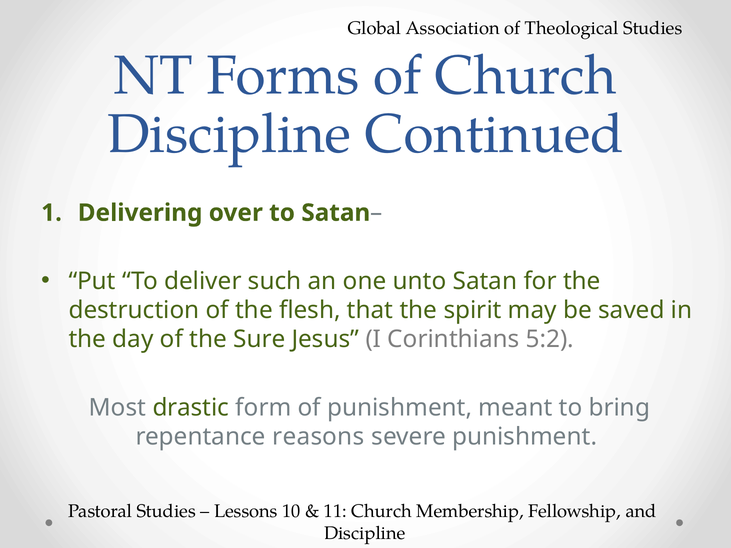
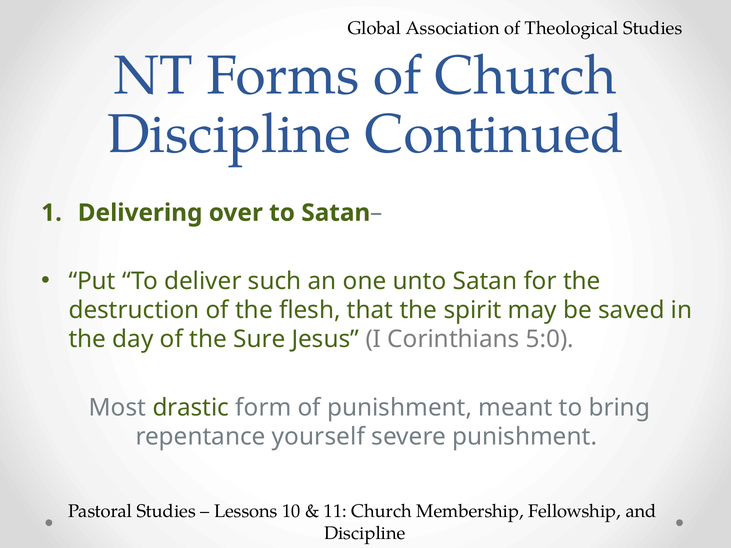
5:2: 5:2 -> 5:0
reasons: reasons -> yourself
